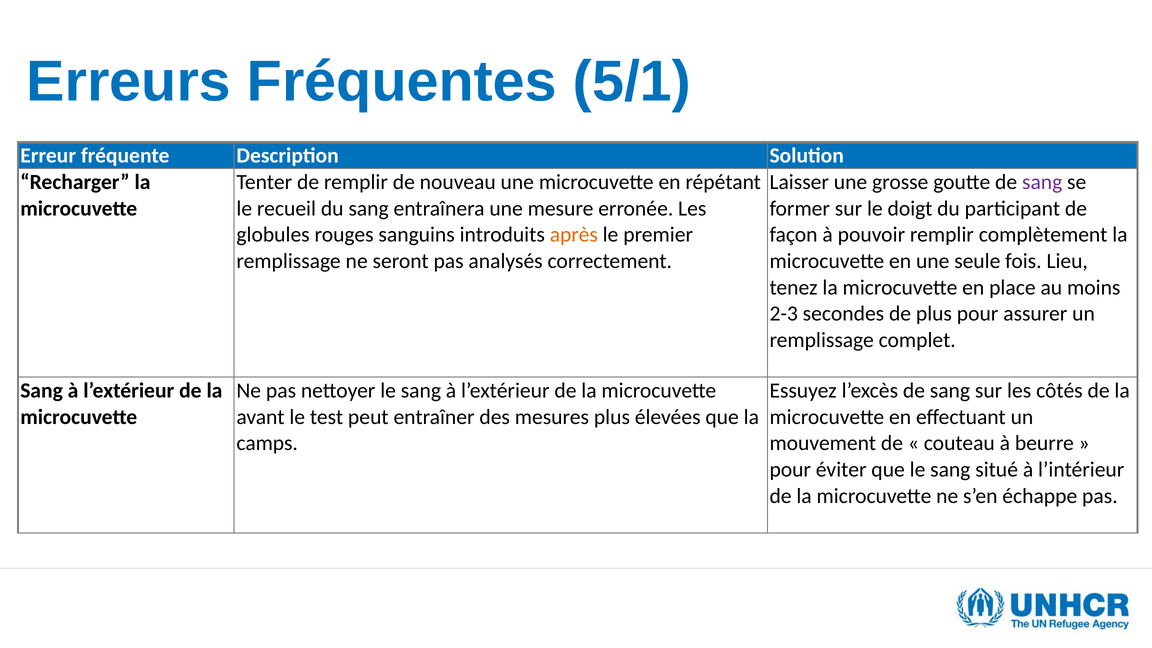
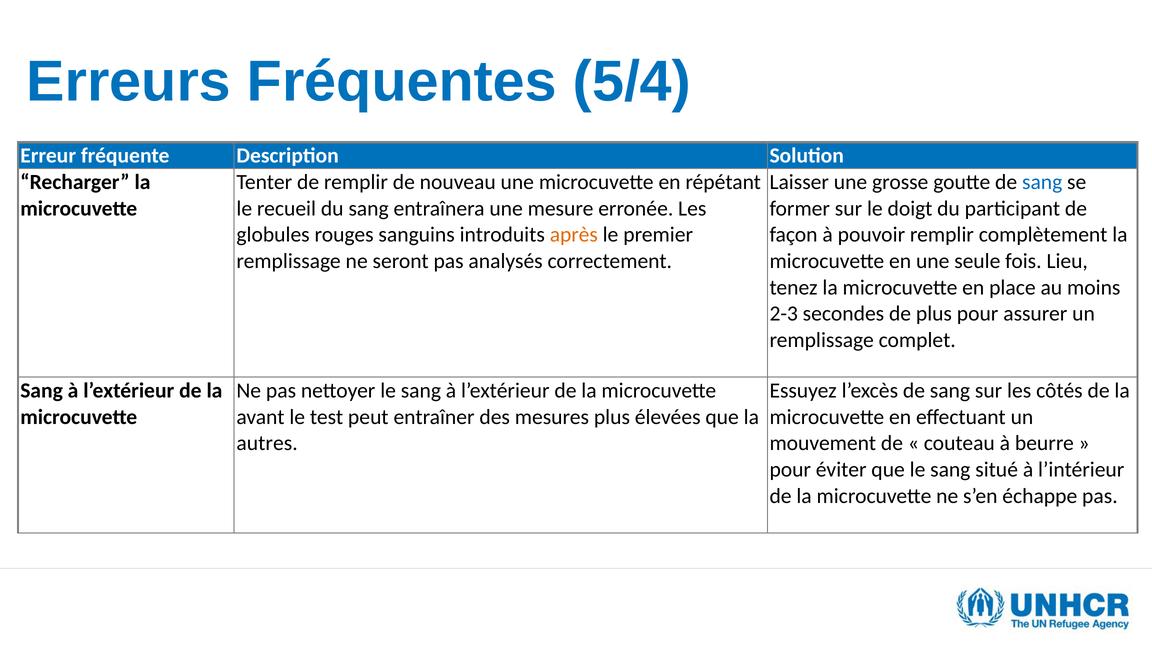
5/1: 5/1 -> 5/4
sang at (1042, 182) colour: purple -> blue
camps: camps -> autres
